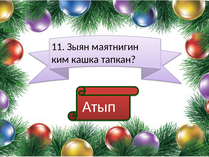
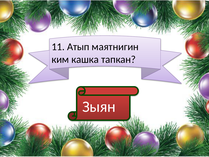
Зыян: Зыян -> Атып
Атып: Атып -> Зыян
